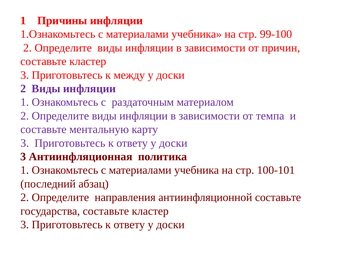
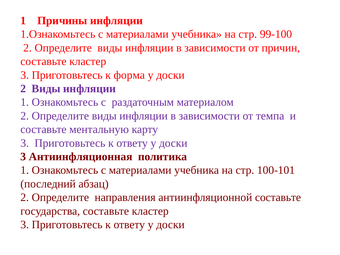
между: между -> форма
